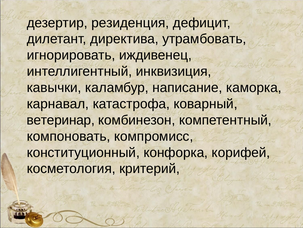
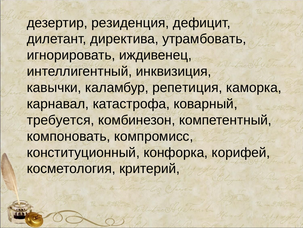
написание: написание -> репетиция
ветеринар: ветеринар -> требуется
